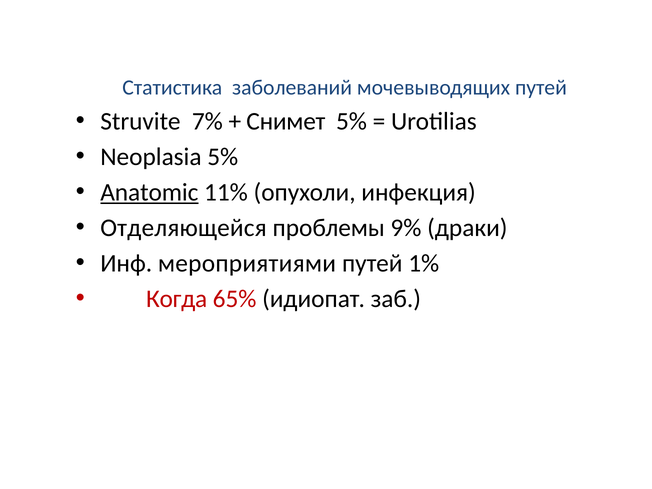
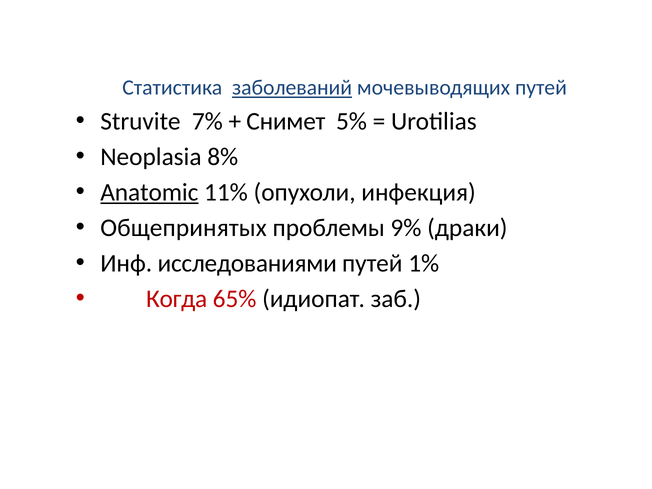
заболеваний underline: none -> present
Neoplasia 5%: 5% -> 8%
Отделяющейся: Отделяющейся -> Общепринятых
мероприятиями: мероприятиями -> исследованиями
